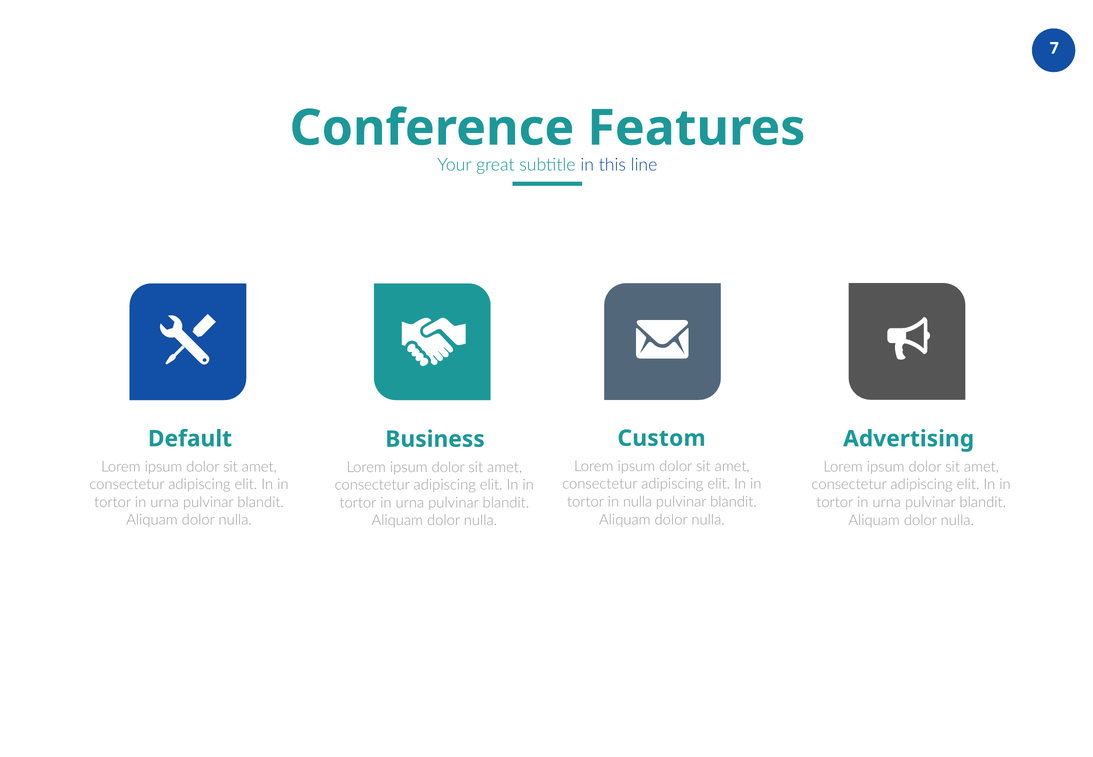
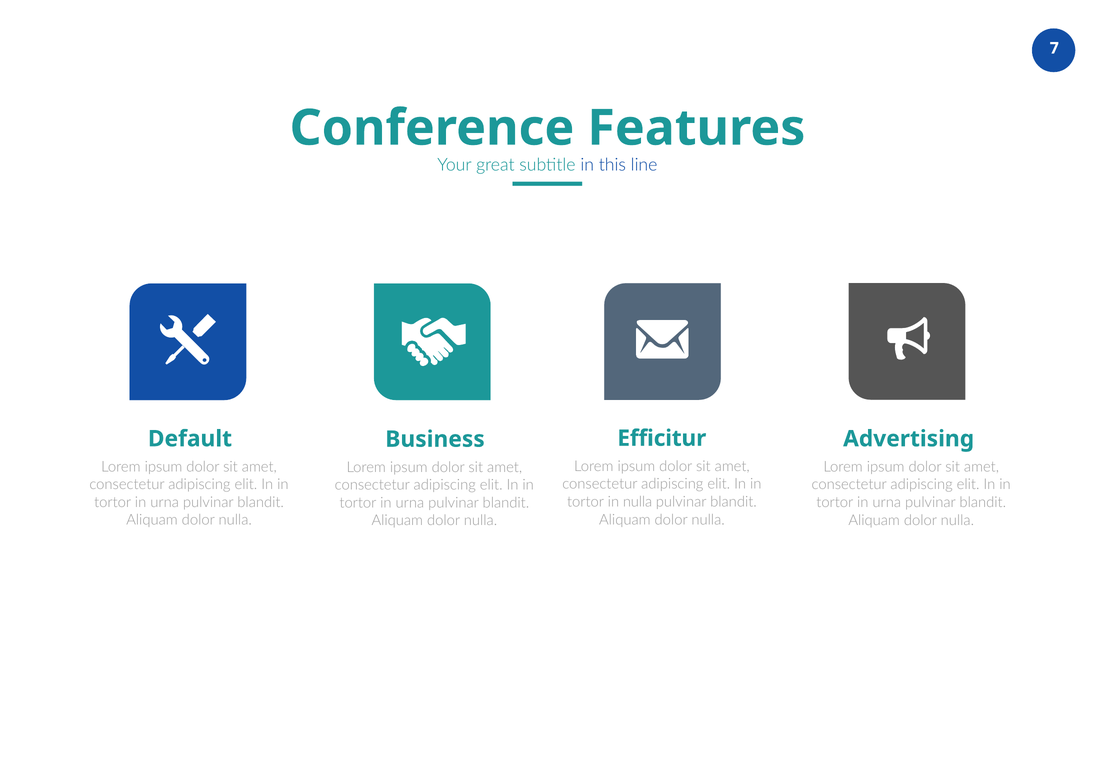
Custom: Custom -> Efficitur
